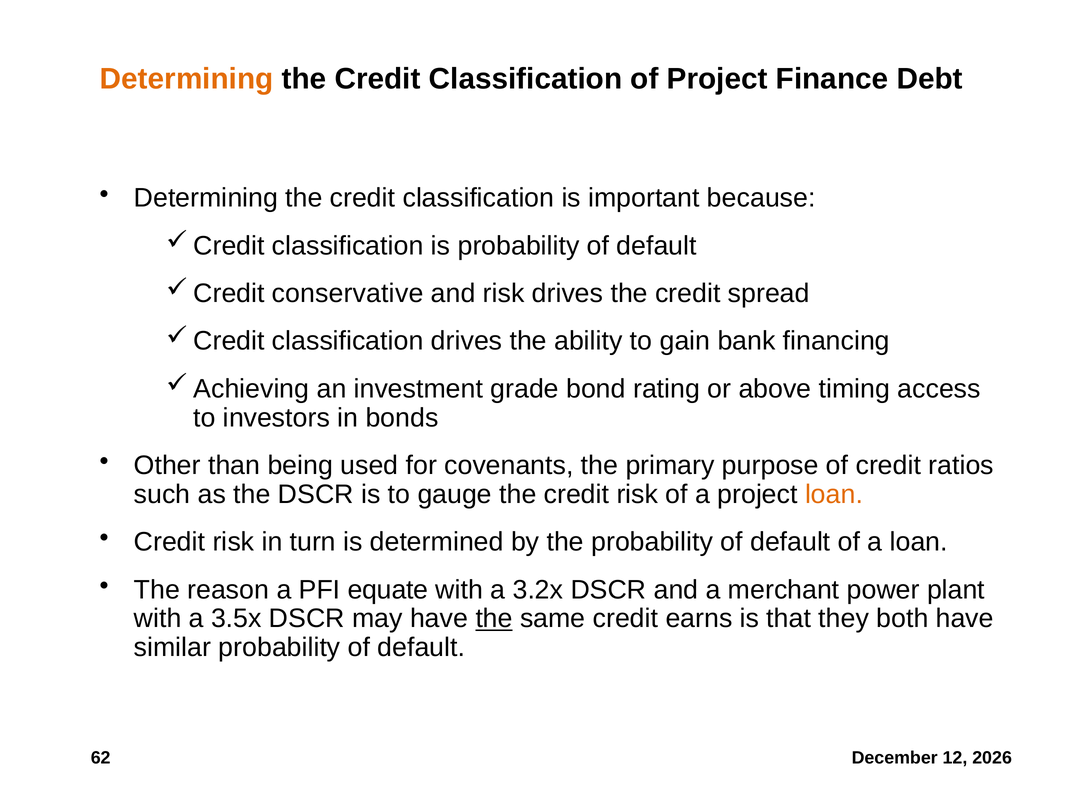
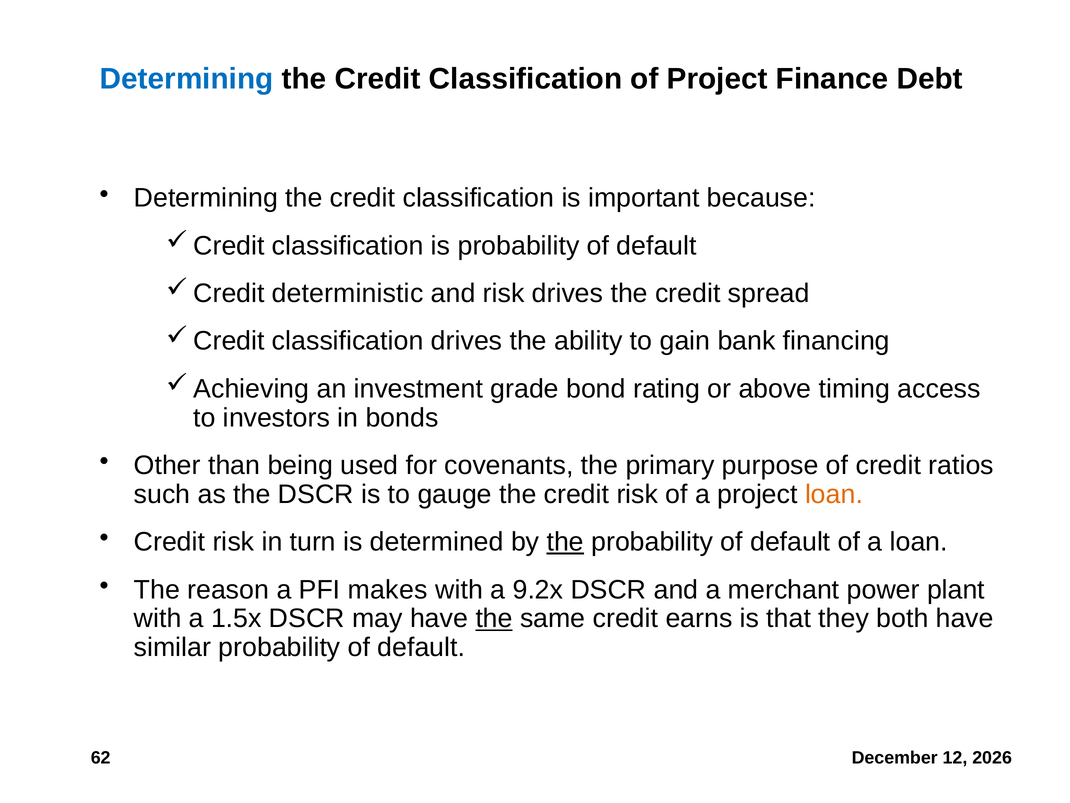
Determining at (187, 79) colour: orange -> blue
conservative: conservative -> deterministic
the at (565, 542) underline: none -> present
equate: equate -> makes
3.2x: 3.2x -> 9.2x
3.5x: 3.5x -> 1.5x
